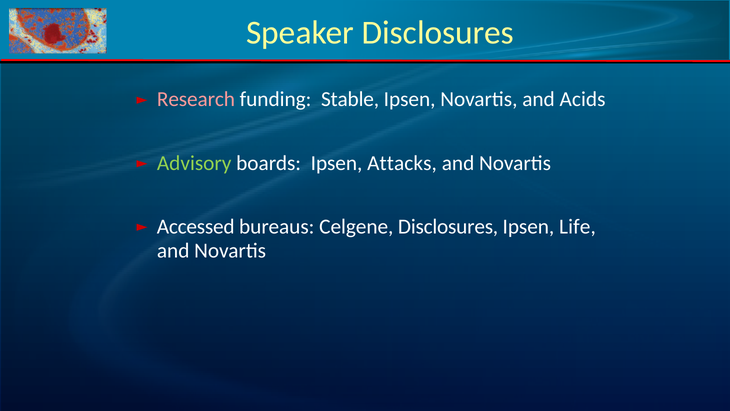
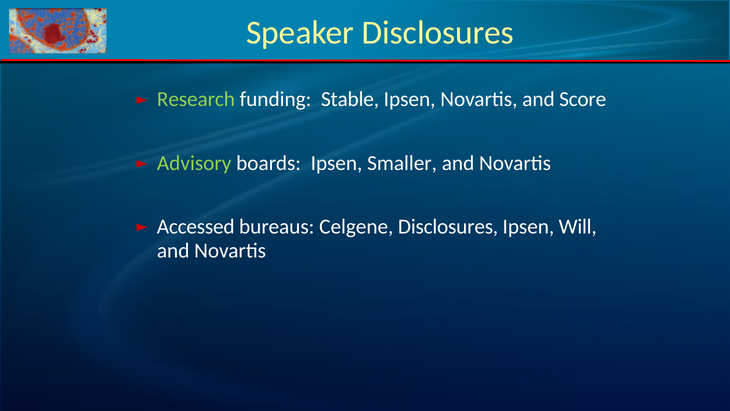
Research colour: pink -> light green
Acids: Acids -> Score
Attacks: Attacks -> Smaller
Life: Life -> Will
